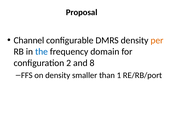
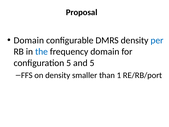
Channel at (29, 40): Channel -> Domain
per colour: orange -> blue
configuration 2: 2 -> 5
and 8: 8 -> 5
